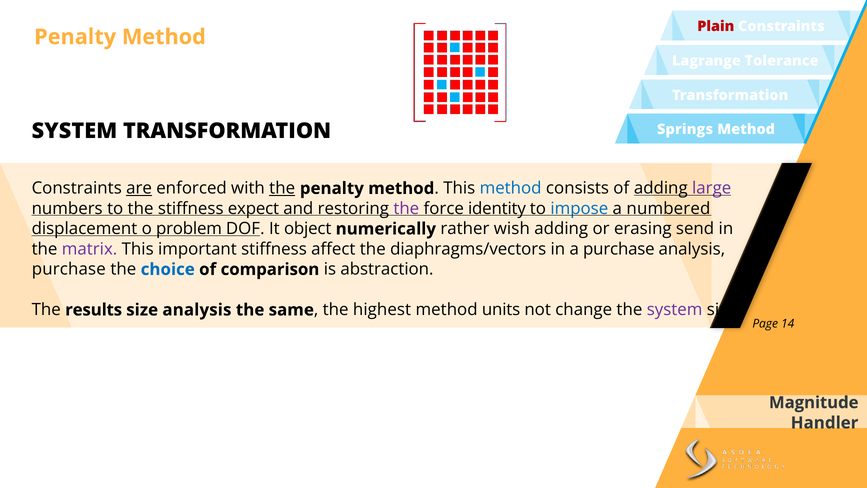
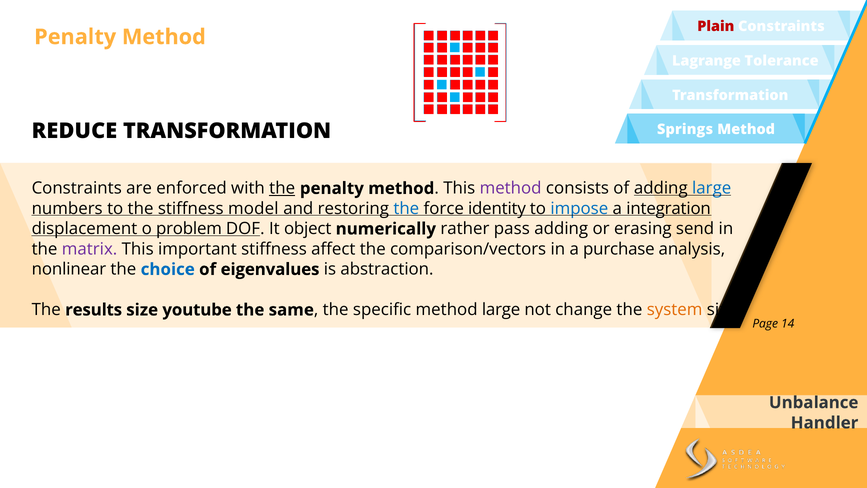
SYSTEM at (74, 131): SYSTEM -> REDUCE
are underline: present -> none
method at (511, 188) colour: blue -> purple
large at (712, 188) colour: purple -> blue
expect: expect -> model
the at (406, 209) colour: purple -> blue
numbered: numbered -> integration
wish: wish -> pass
diaphragms/vectors: diaphragms/vectors -> comparison/vectors
purchase at (69, 269): purchase -> nonlinear
comparison: comparison -> eigenvalues
size analysis: analysis -> youtube
highest: highest -> specific
method units: units -> large
system at (675, 310) colour: purple -> orange
Magnitude: Magnitude -> Unbalance
